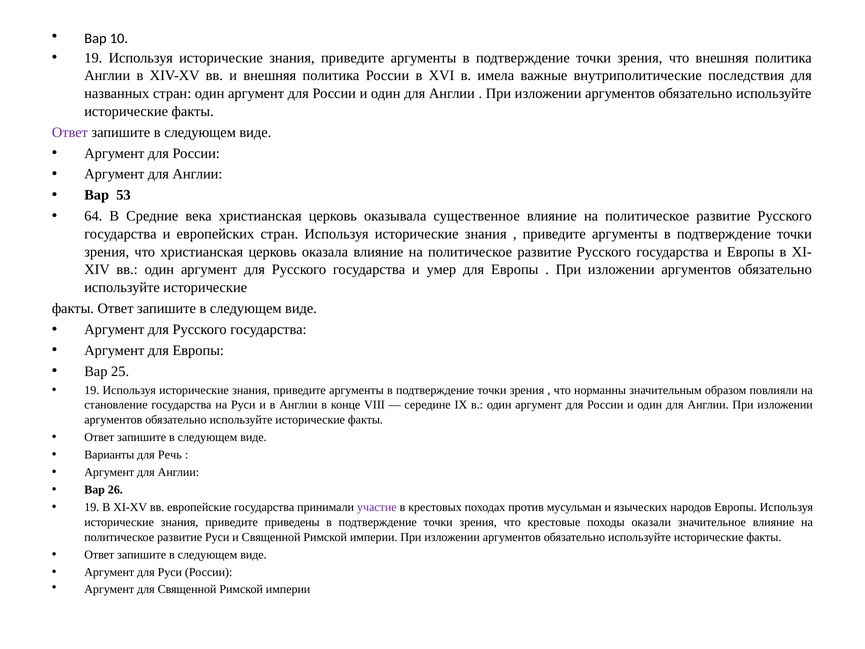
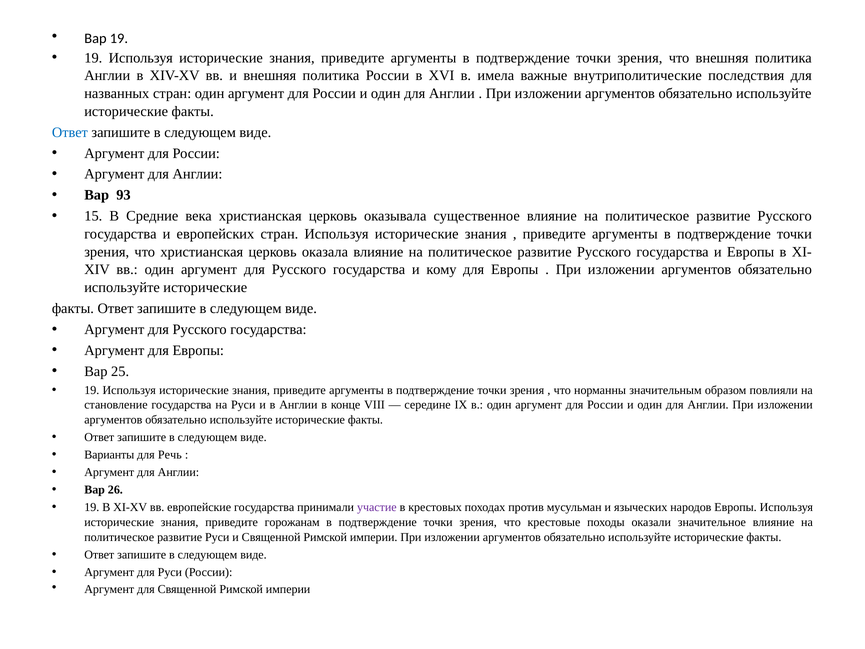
Вар 10: 10 -> 19
Ответ at (70, 132) colour: purple -> blue
53: 53 -> 93
64: 64 -> 15
умер: умер -> кому
приведены: приведены -> горожанам
